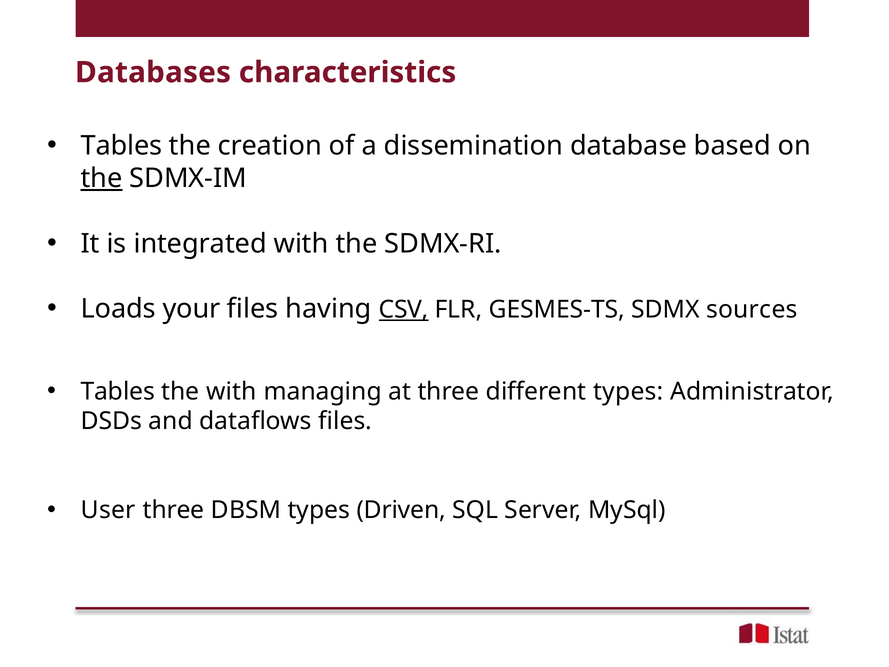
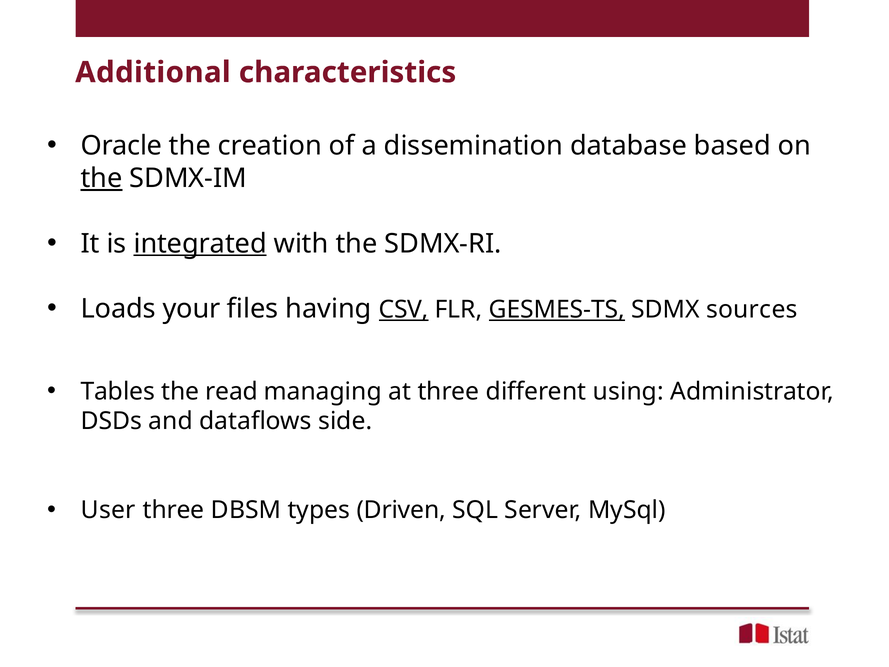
Databases: Databases -> Additional
Tables at (121, 146): Tables -> Oracle
integrated underline: none -> present
GESMES-TS underline: none -> present
the with: with -> read
different types: types -> using
dataflows files: files -> side
